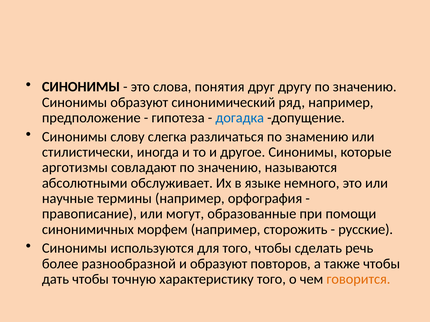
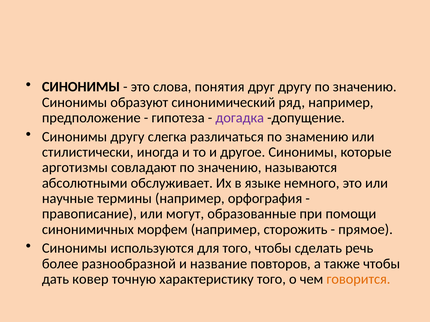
догадка colour: blue -> purple
Синонимы слову: слову -> другу
русские: русские -> прямое
и образуют: образуют -> название
дать чтобы: чтобы -> ковер
